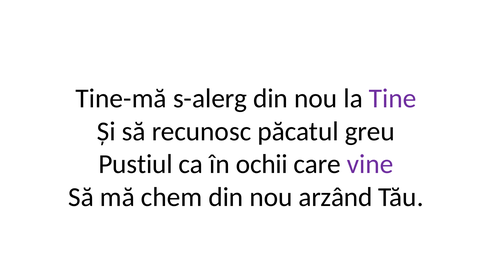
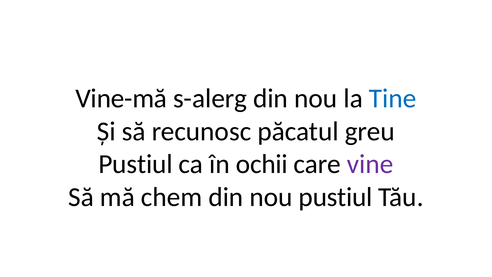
Tine-mă: Tine-mă -> Vine-mă
Tine colour: purple -> blue
nou arzând: arzând -> pustiul
